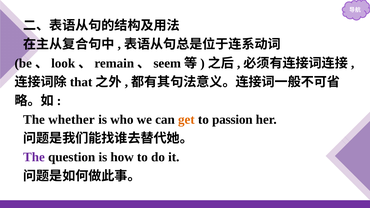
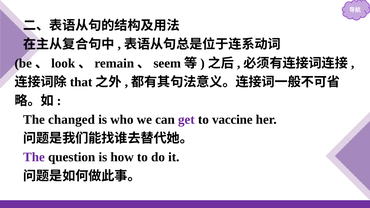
whether: whether -> changed
get colour: orange -> purple
passion: passion -> vaccine
